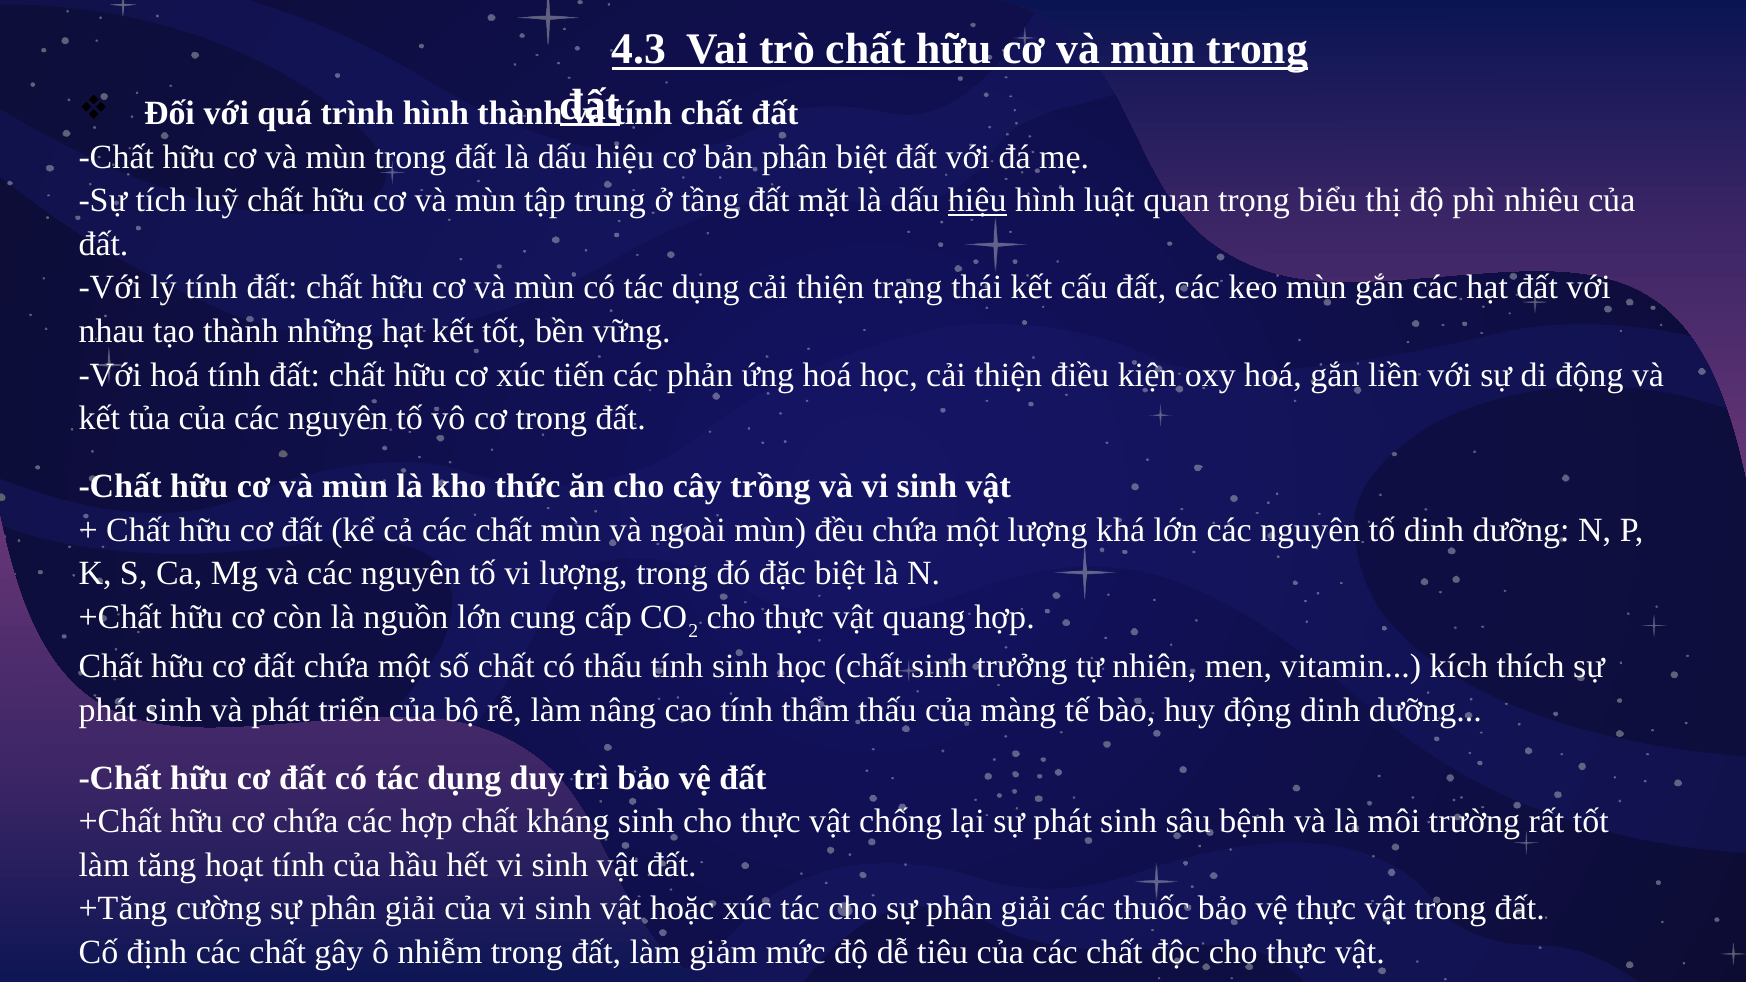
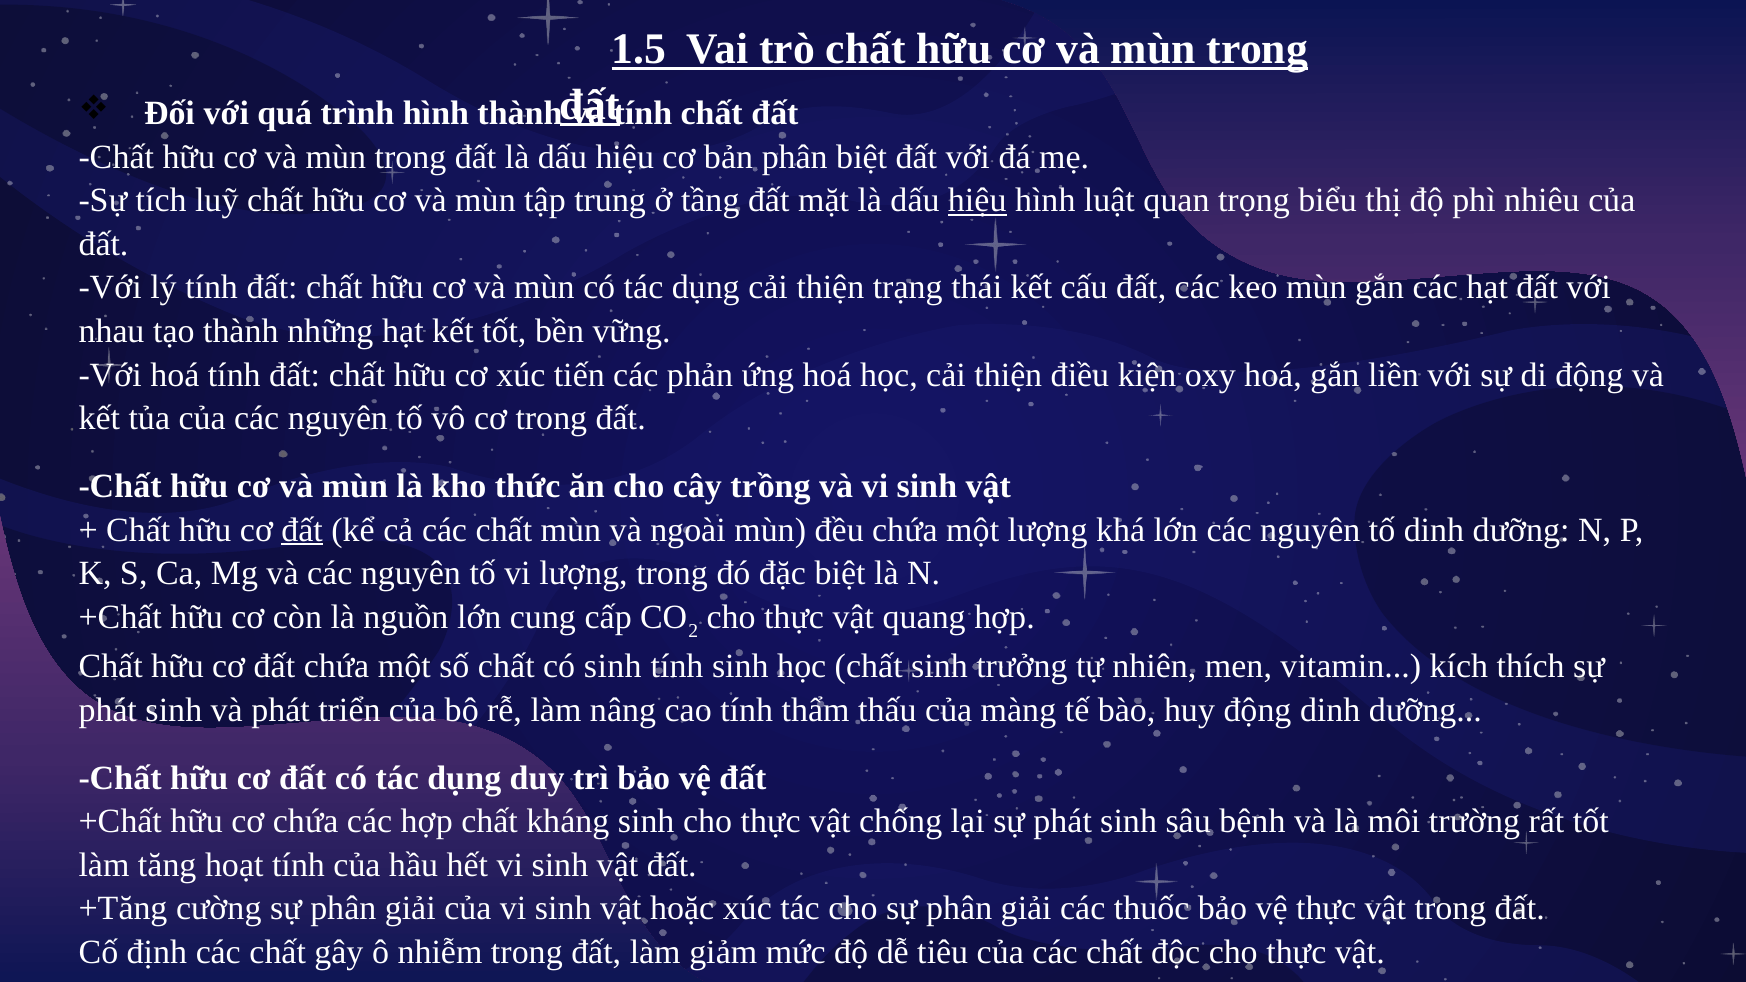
4.3: 4.3 -> 1.5
đất at (302, 530) underline: none -> present
có thấu: thấu -> sinh
